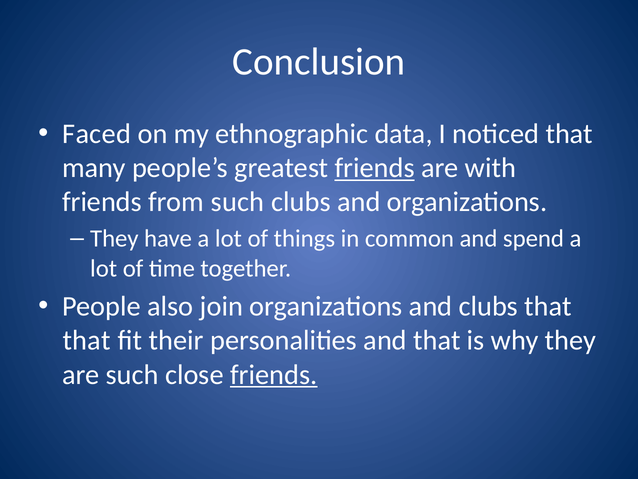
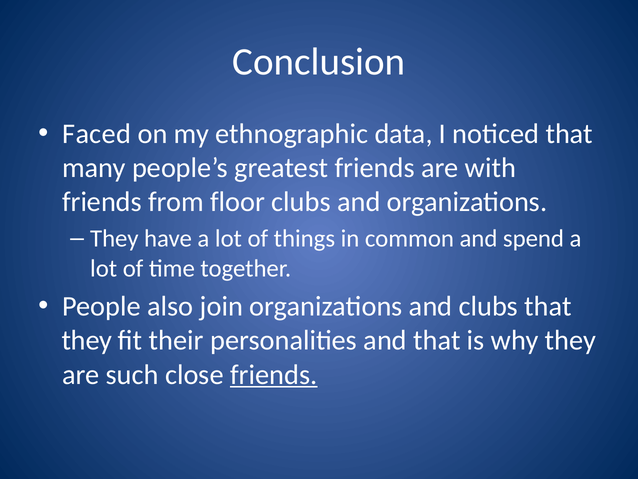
friends at (375, 168) underline: present -> none
from such: such -> floor
that at (87, 340): that -> they
